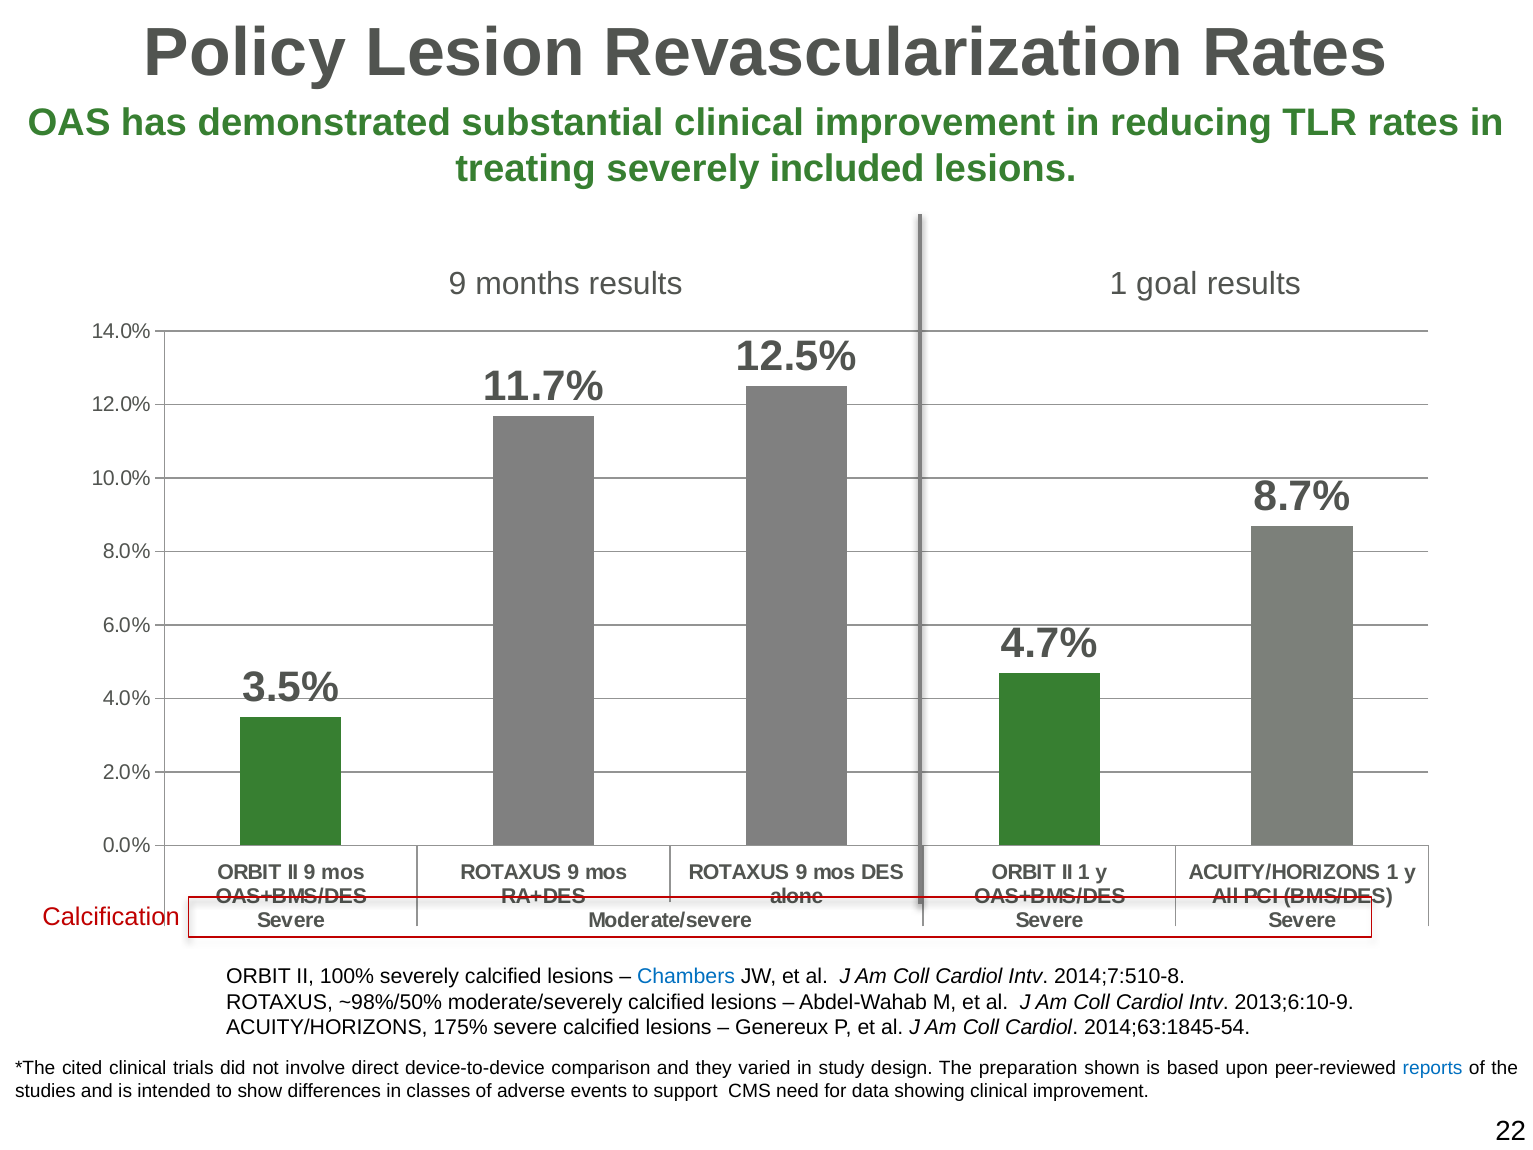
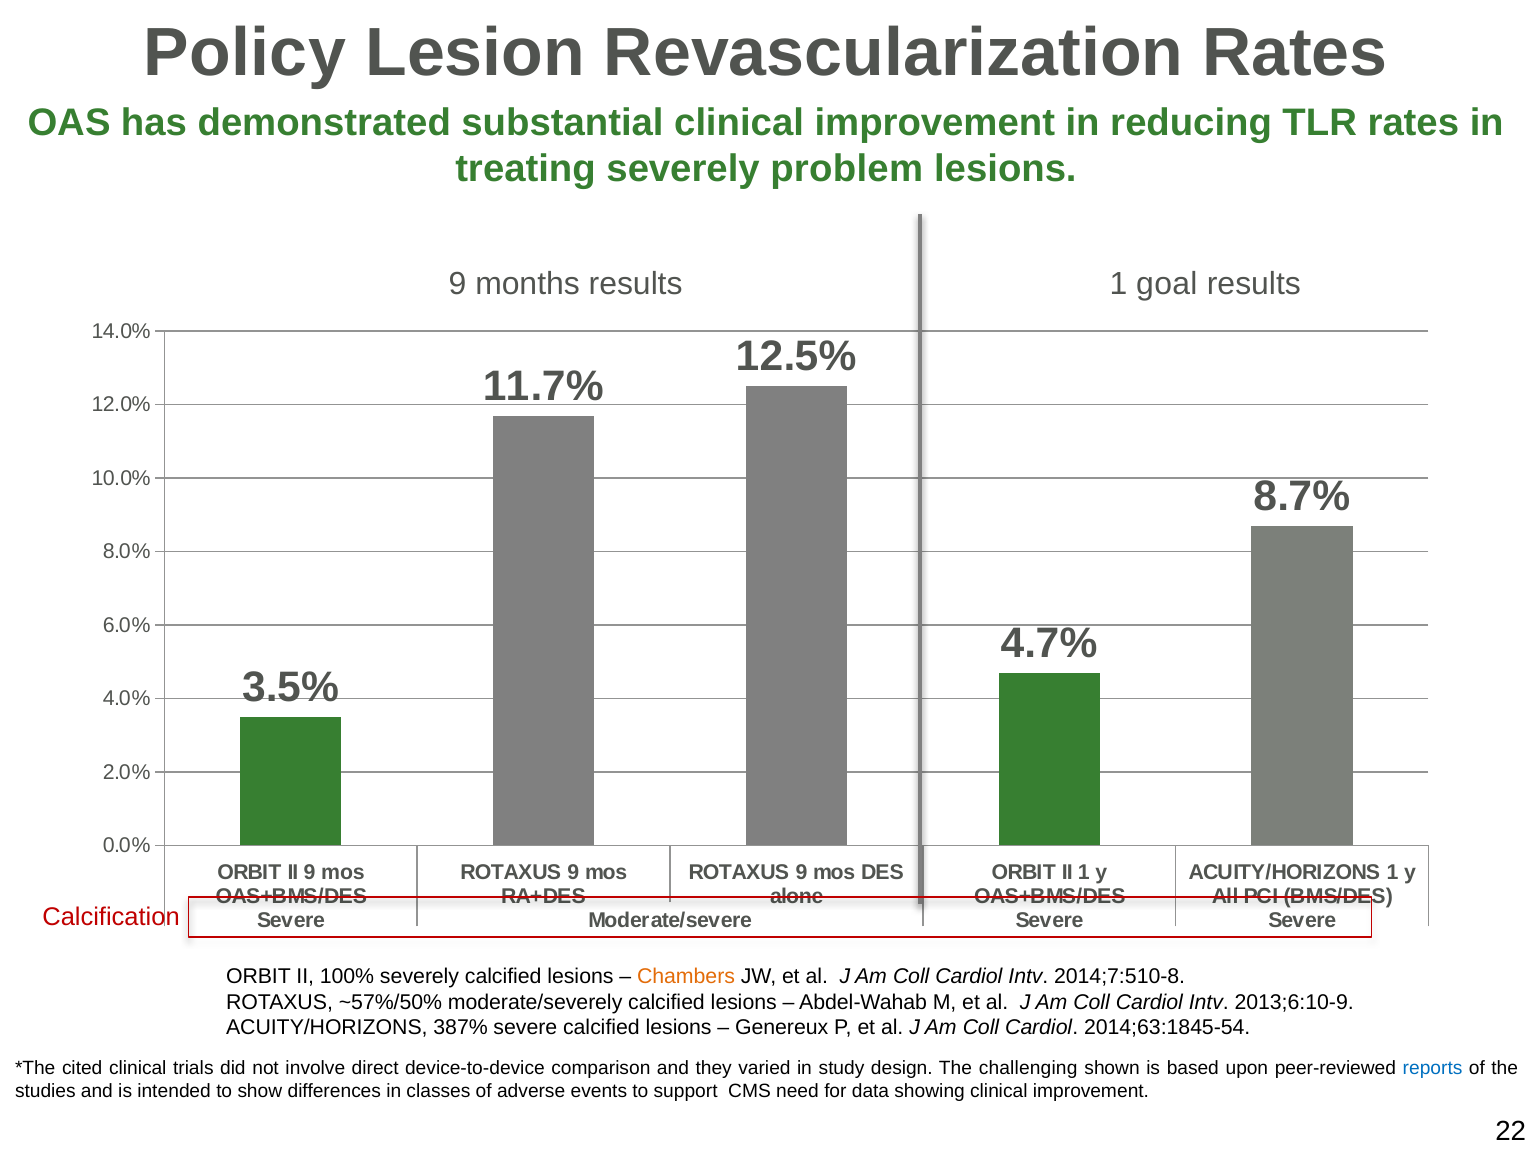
included: included -> problem
Chambers colour: blue -> orange
~98%/50%: ~98%/50% -> ~57%/50%
175%: 175% -> 387%
preparation: preparation -> challenging
